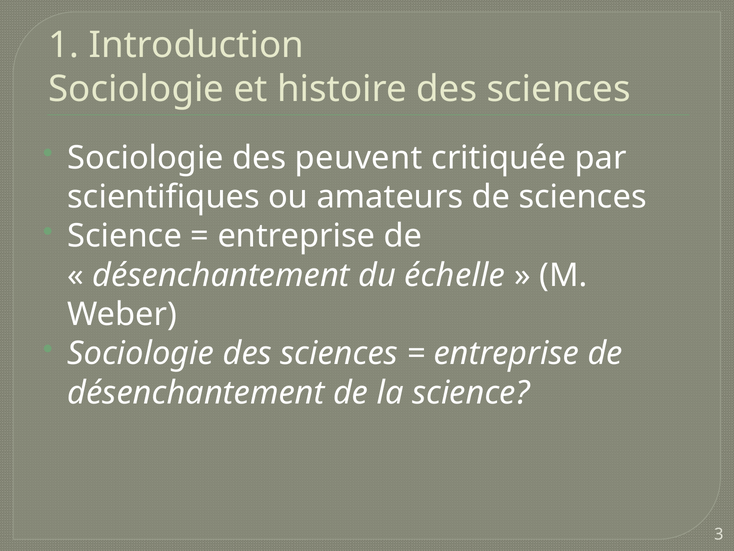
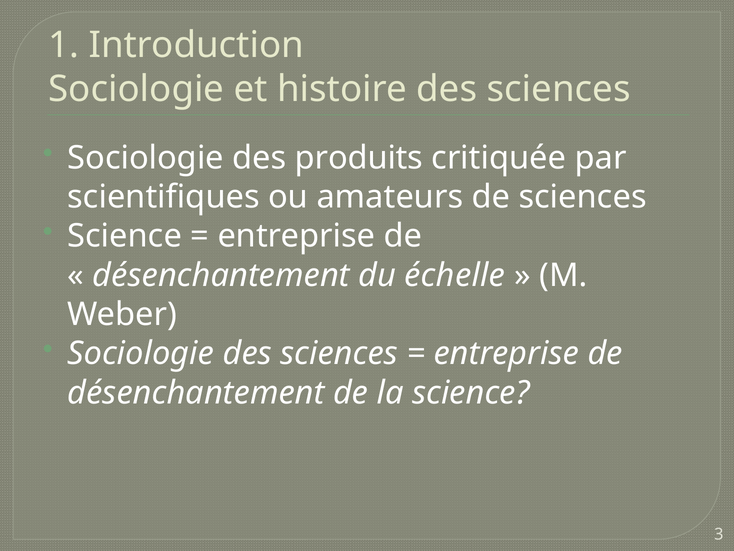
peuvent: peuvent -> produits
